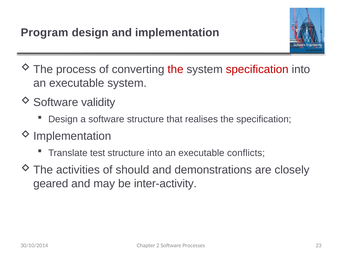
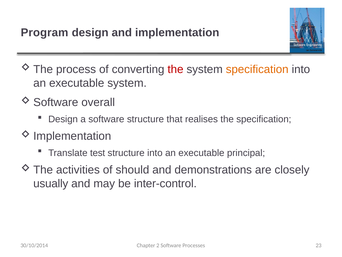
specification at (257, 69) colour: red -> orange
validity: validity -> overall
conflicts: conflicts -> principal
geared: geared -> usually
inter-activity: inter-activity -> inter-control
